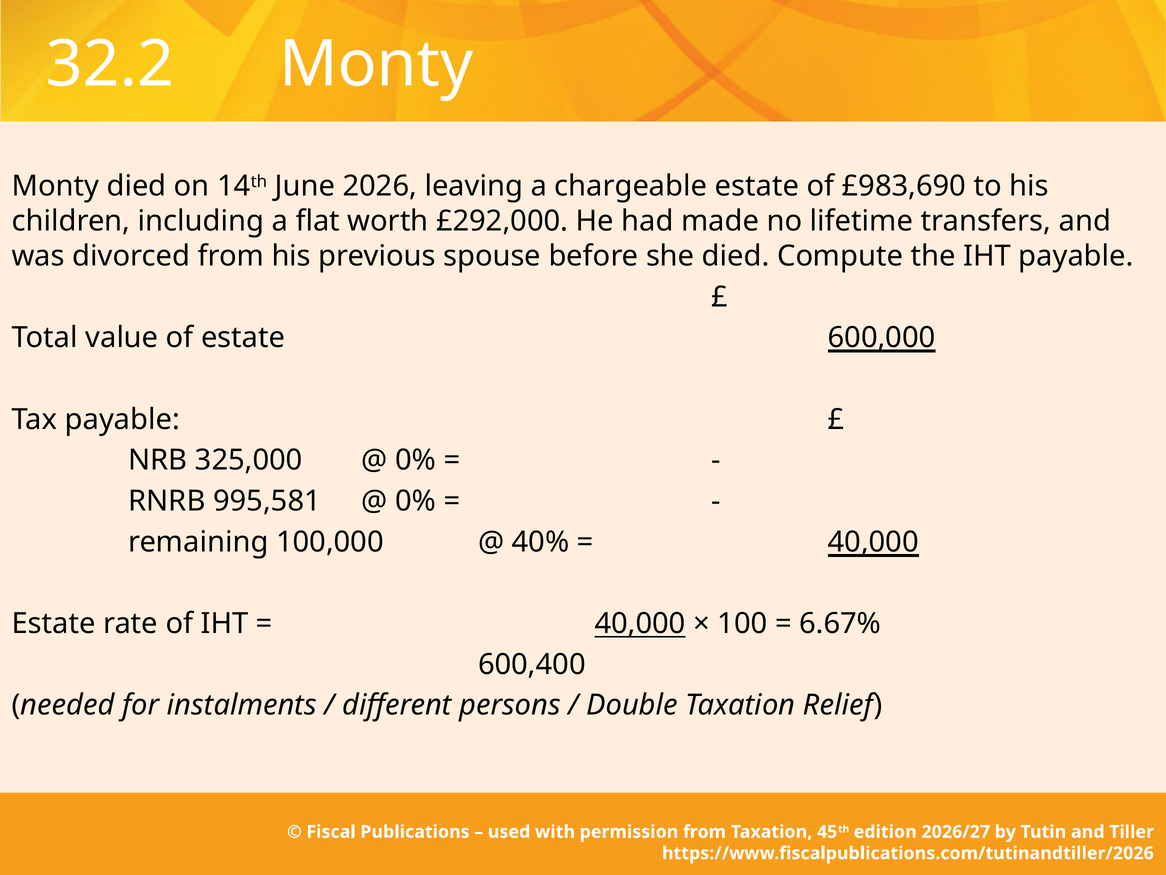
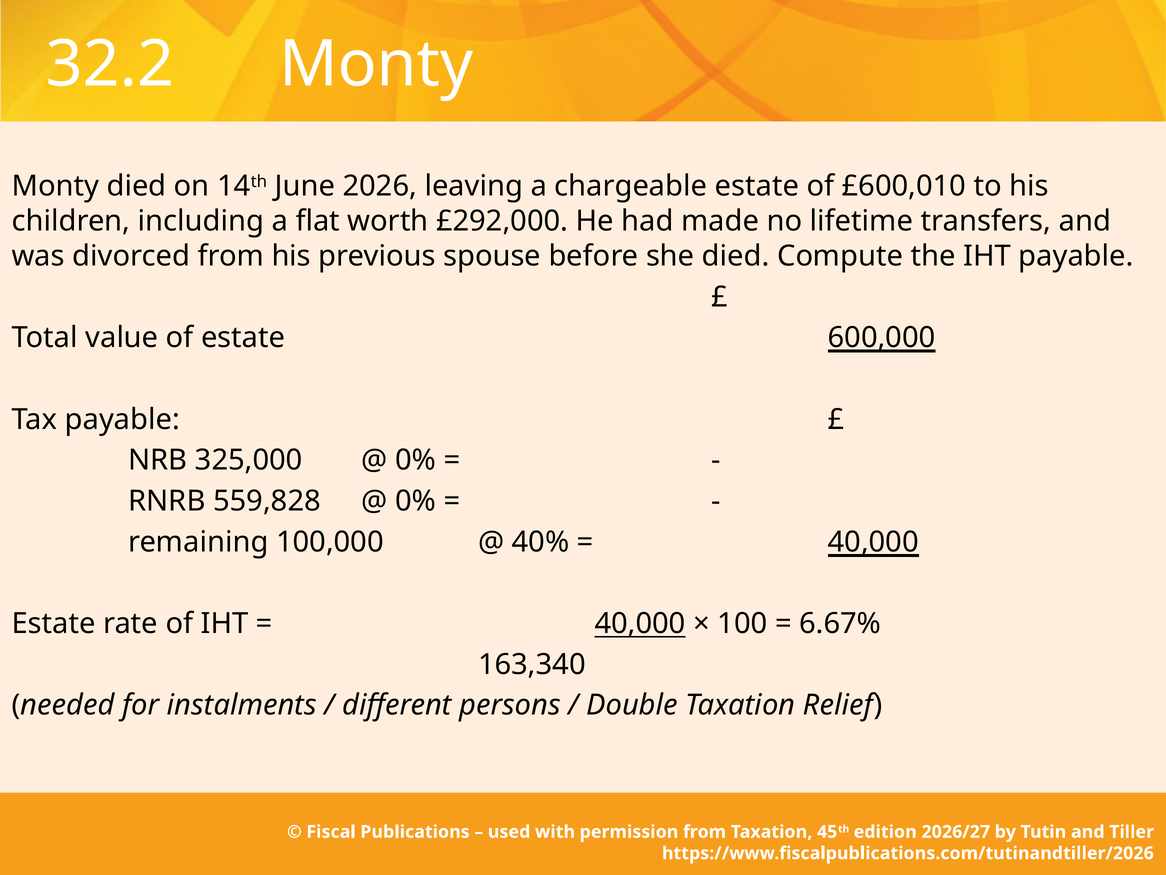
£983,690: £983,690 -> £600,010
995,581: 995,581 -> 559,828
600,400: 600,400 -> 163,340
